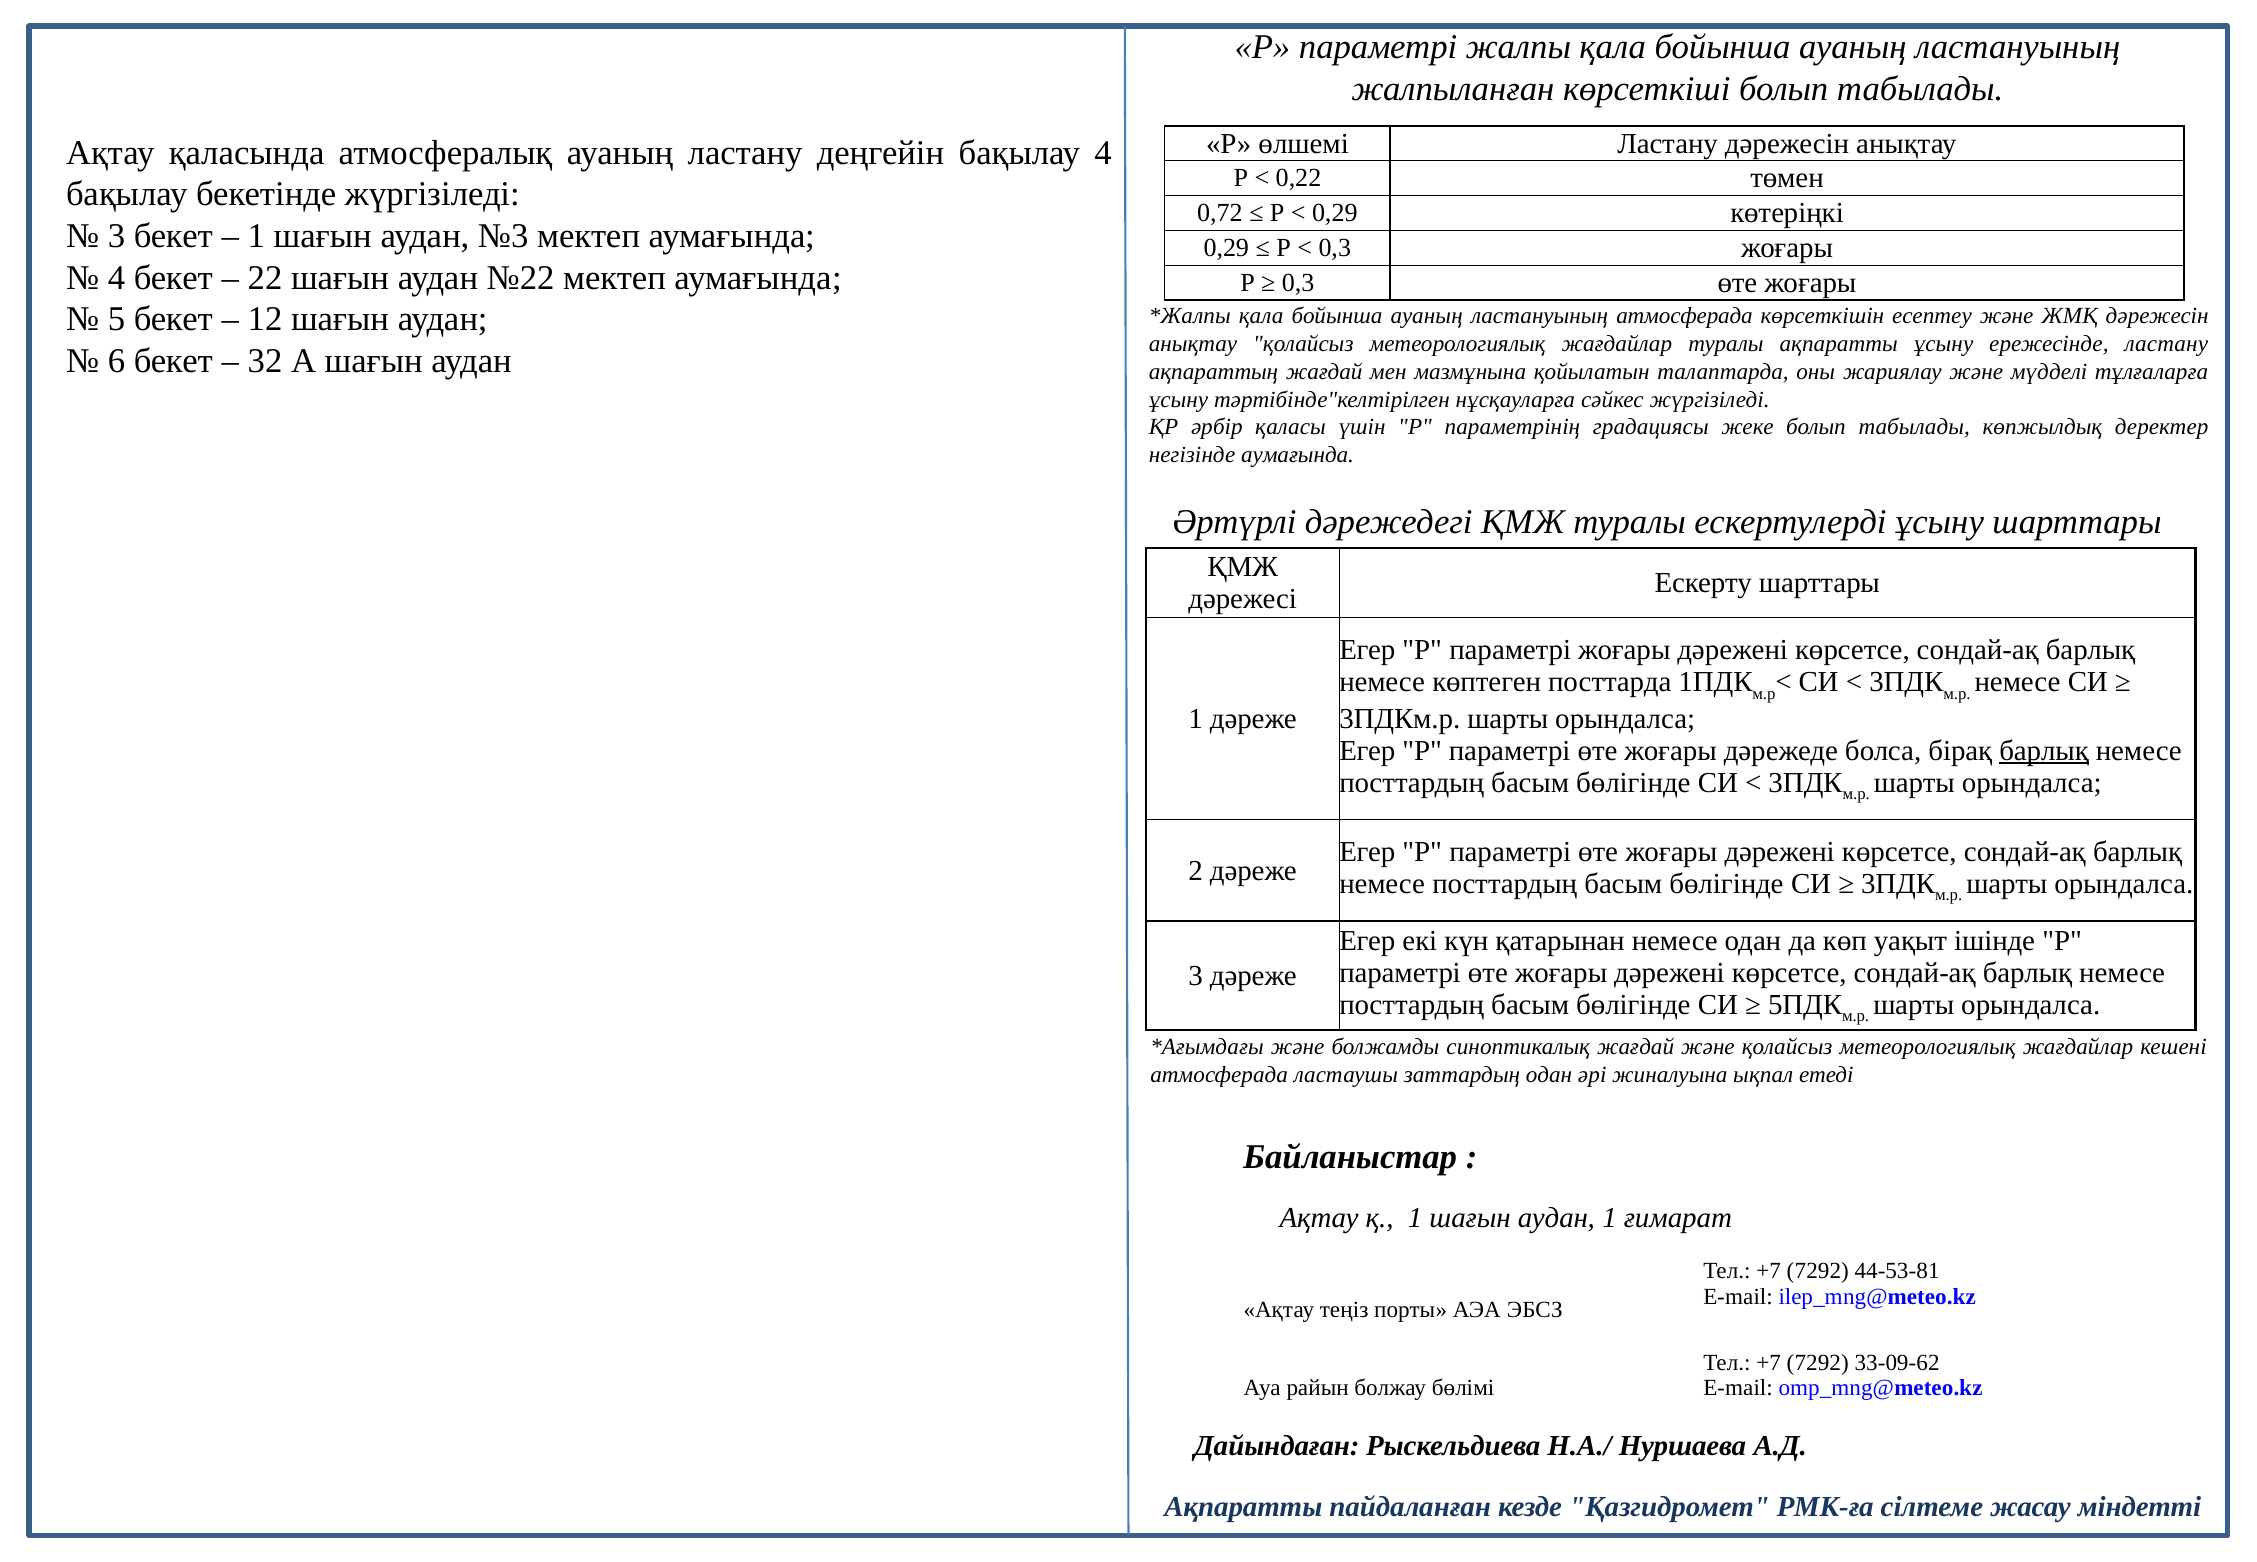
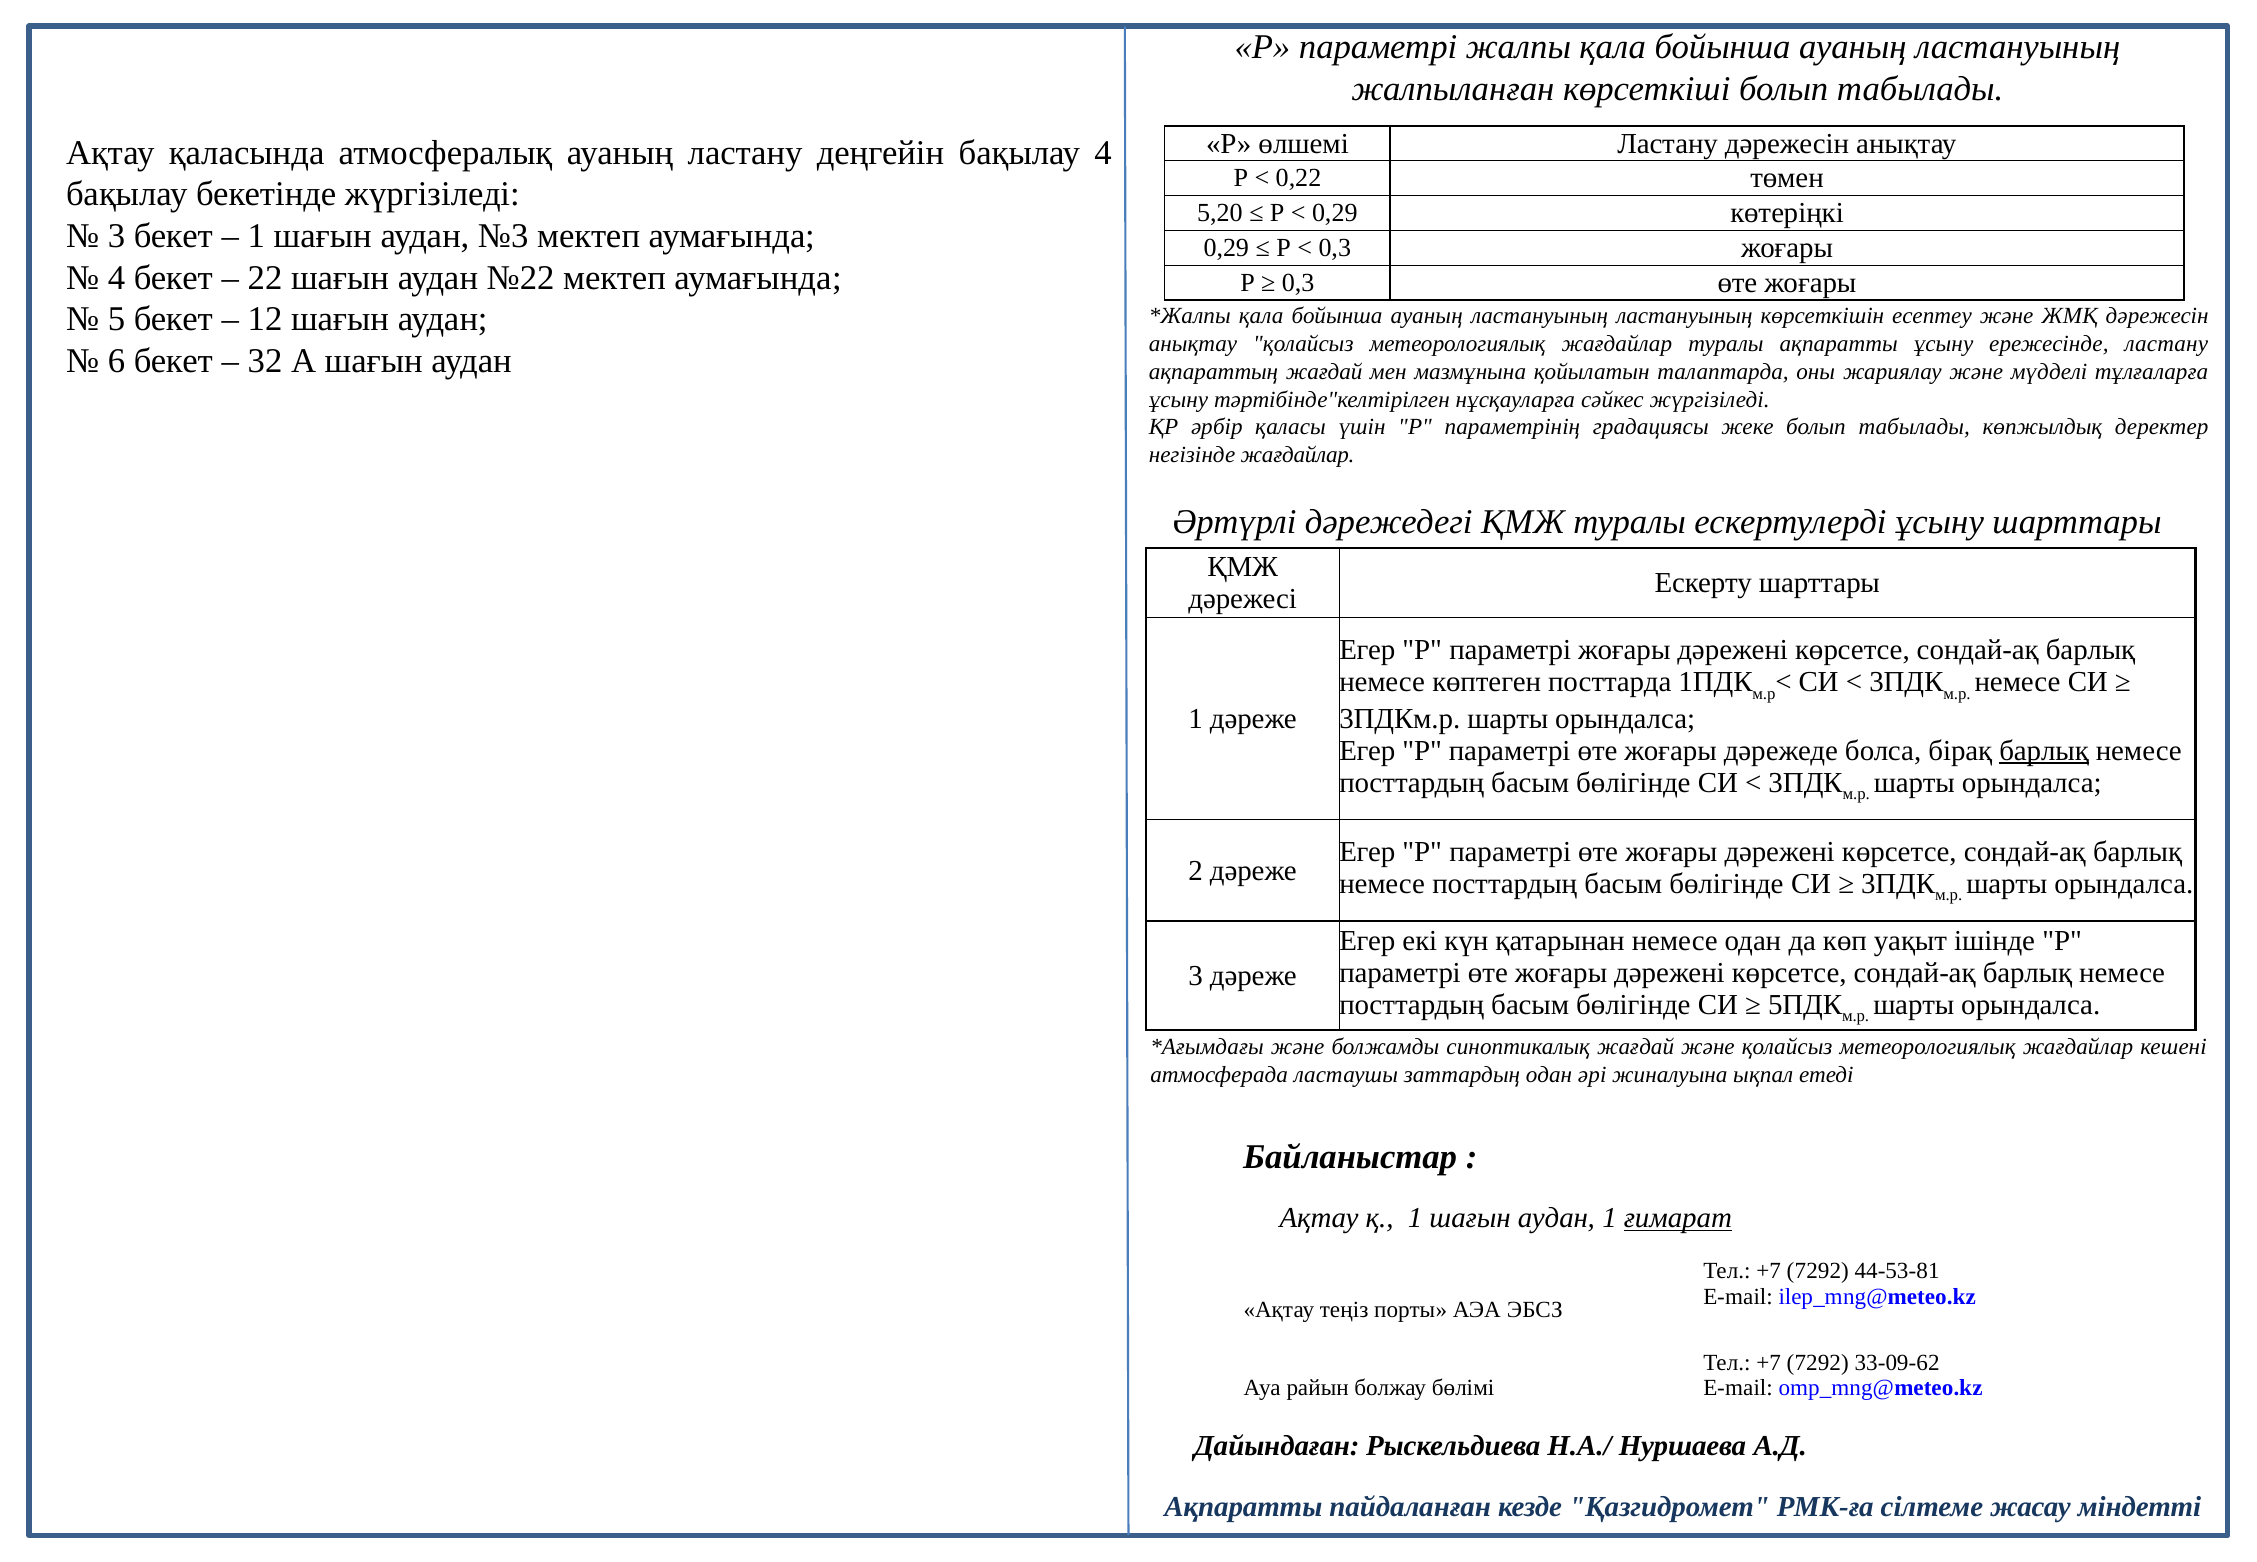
0,72: 0,72 -> 5,20
ластануының атмосферада: атмосферада -> ластануының
негізінде аумағында: аумағында -> жағдайлар
ғимарат underline: none -> present
